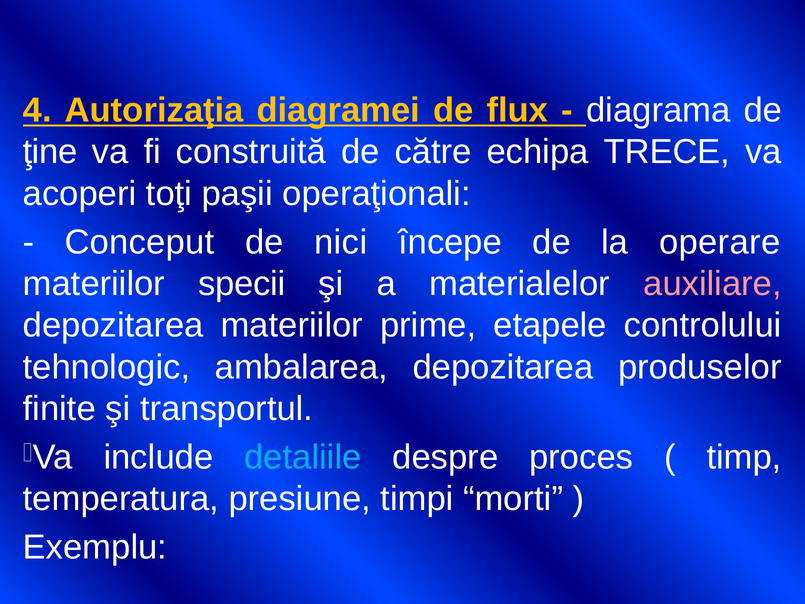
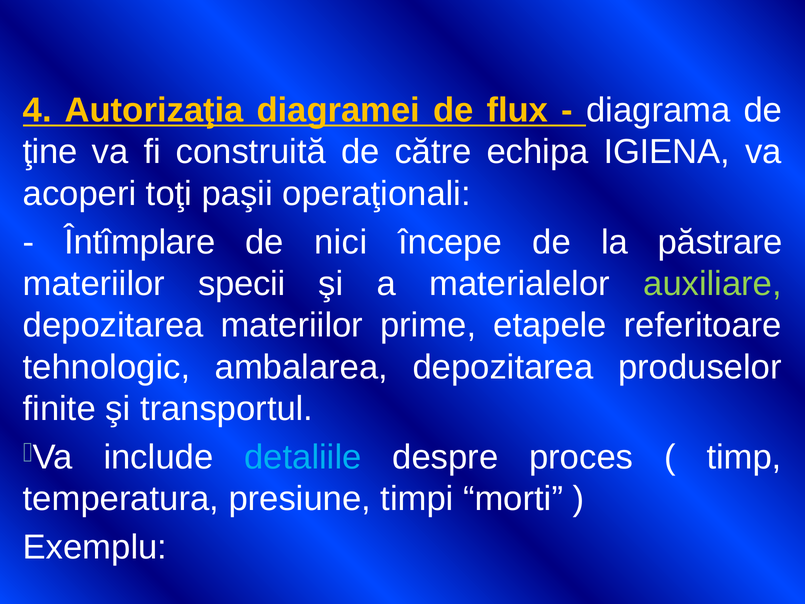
TRECE: TRECE -> IGIENA
Conceput: Conceput -> Întîmplare
operare: operare -> păstrare
auxiliare colour: pink -> light green
controlului: controlului -> referitoare
